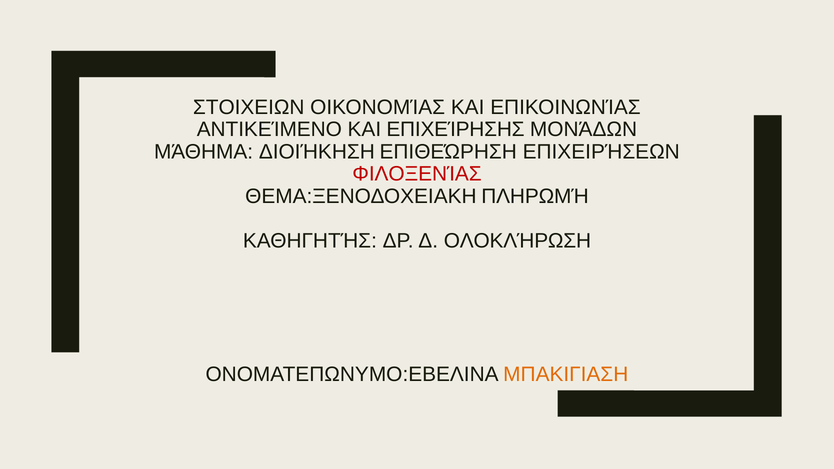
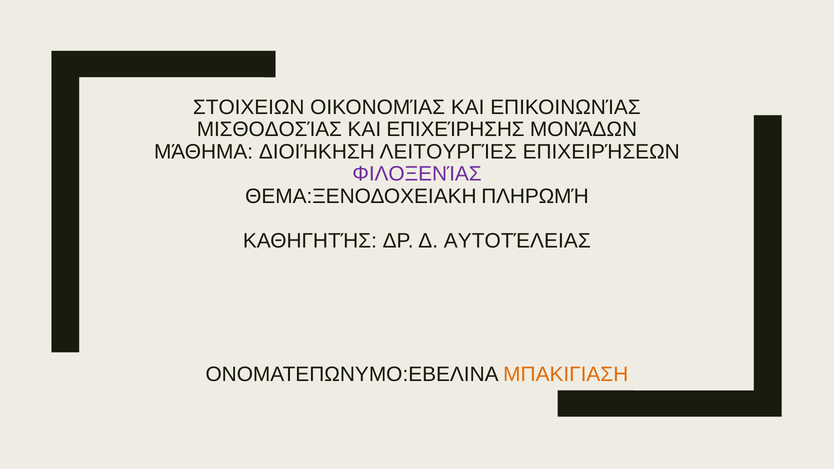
ΑΝΤΙΚΕΊΜΕΝΟ: ΑΝΤΙΚΕΊΜΕΝΟ -> ΜΙΣΘΟΔΟΣΊΑΣ
ΕΠΙΘΕΏΡΗΣΗ: ΕΠΙΘΕΏΡΗΣΗ -> ΛΕΙΤΟΥΡΓΊΕΣ
ΦΙΛΟΞΕΝΊΑΣ colour: red -> purple
ΟΛΟΚΛΉΡΩΣΗ: ΟΛΟΚΛΉΡΩΣΗ -> ΑΥΤΟΤΈΛΕΙΑΣ
